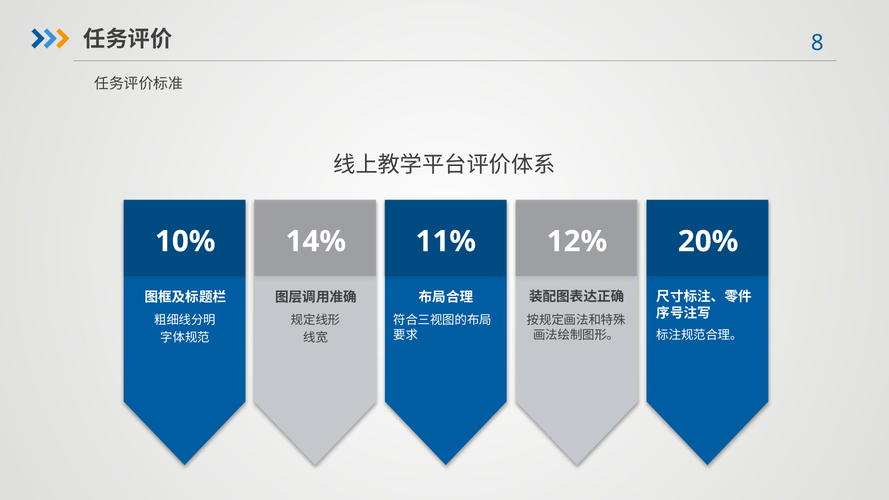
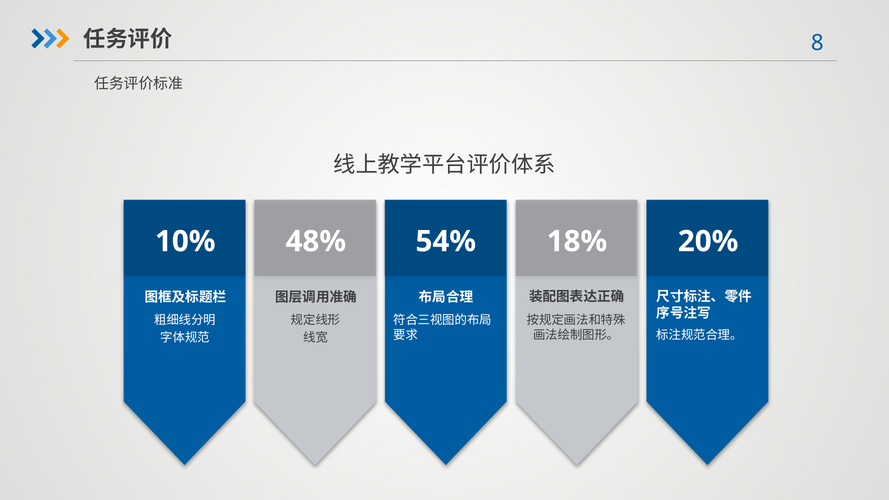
14%: 14% -> 48%
11%: 11% -> 54%
12%: 12% -> 18%
